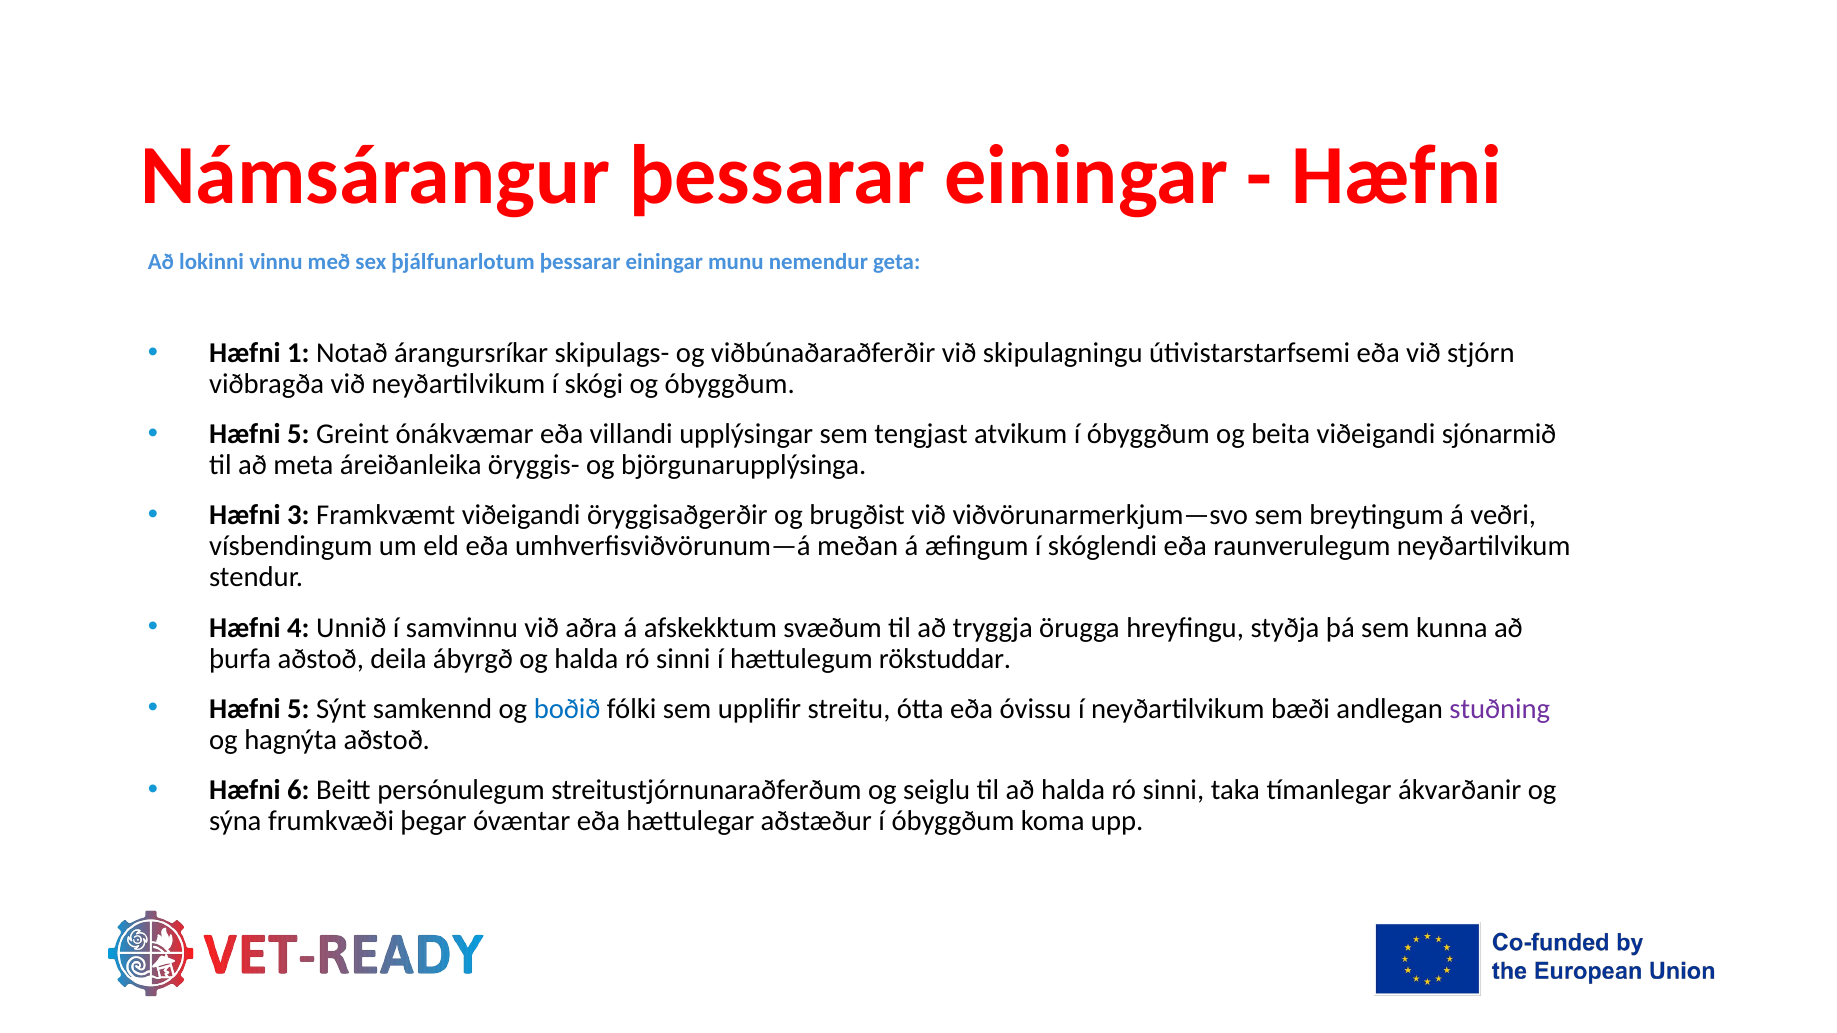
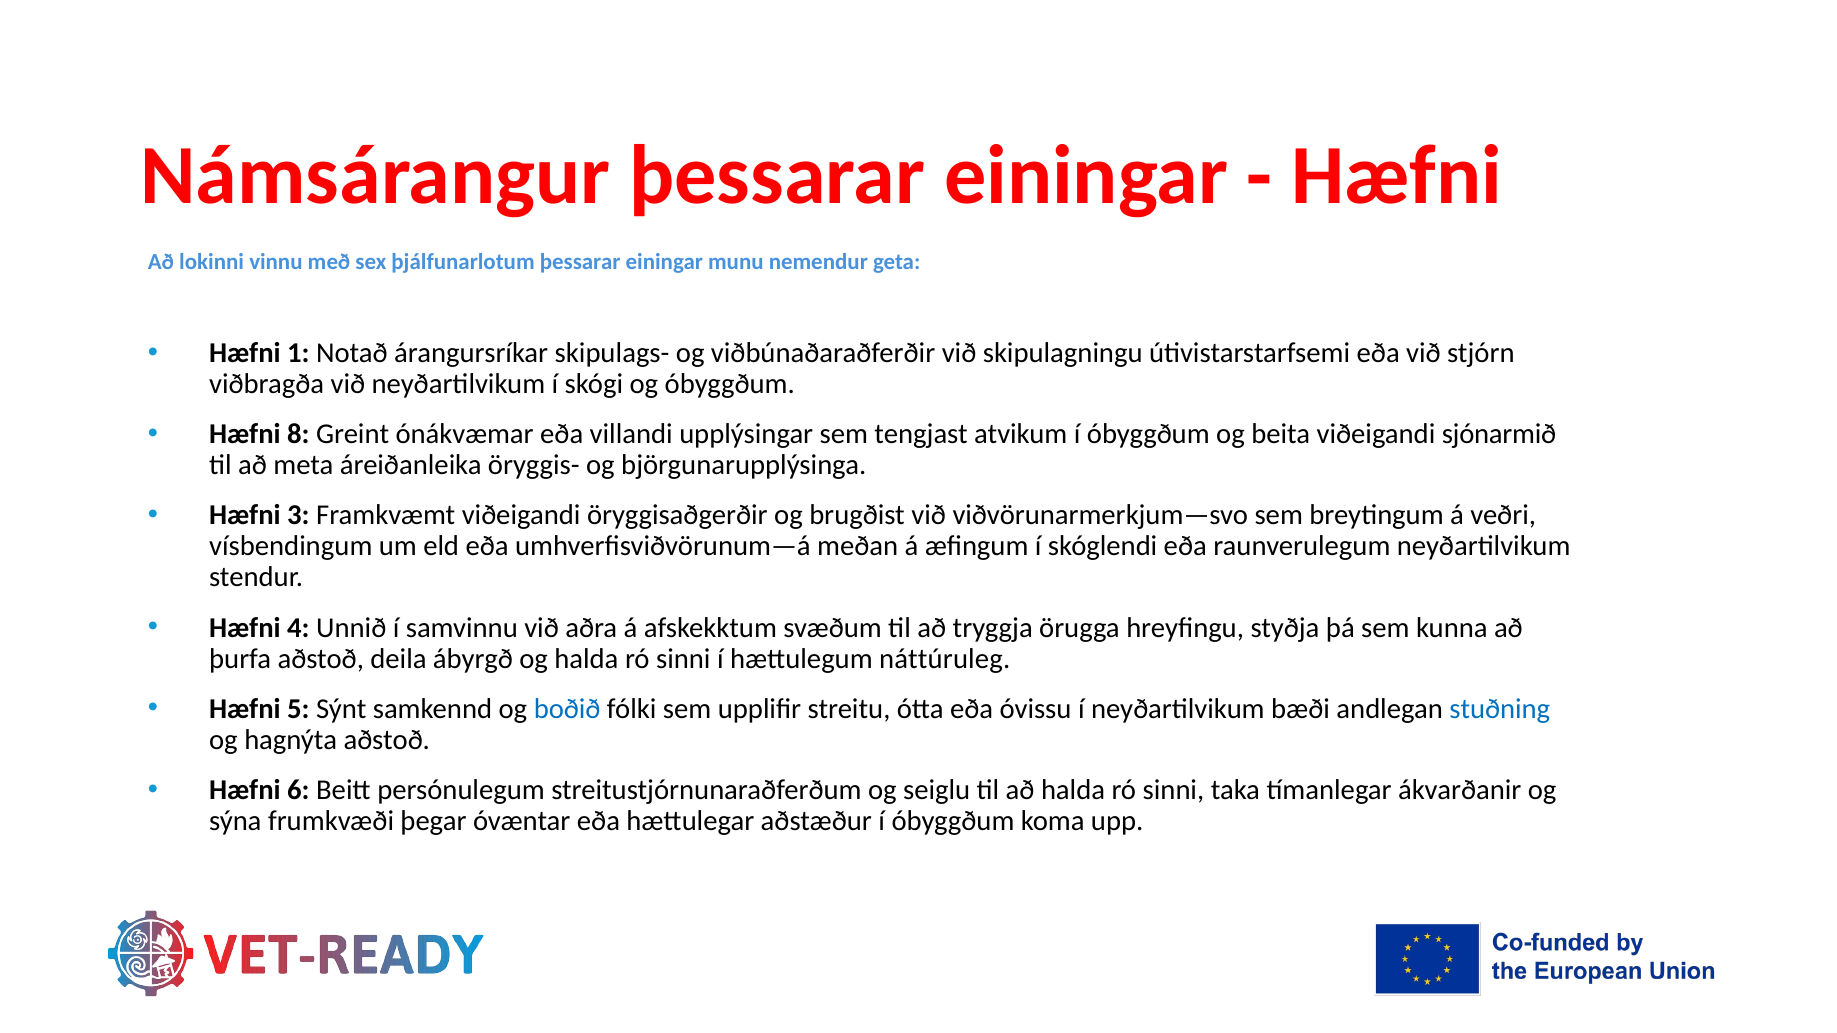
5 at (298, 434): 5 -> 8
rökstuddar: rökstuddar -> náttúruleg
stuðning colour: purple -> blue
